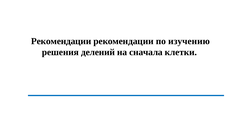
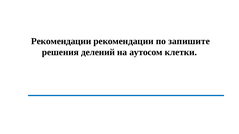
изучению: изучению -> запишите
сначала: сначала -> аутосом
